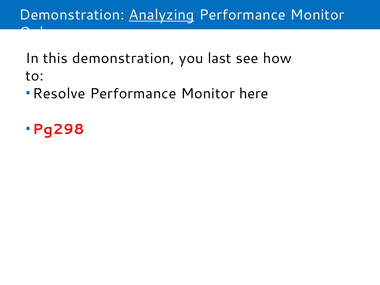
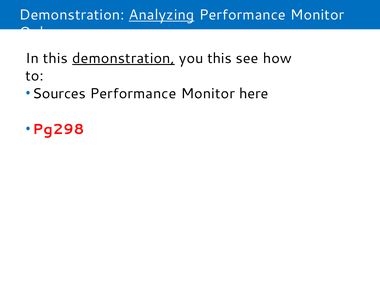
demonstration at (123, 58) underline: none -> present
you last: last -> this
Resolve: Resolve -> Sources
